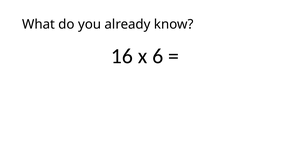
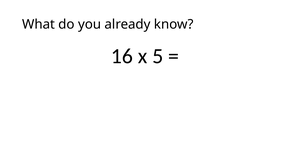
6: 6 -> 5
